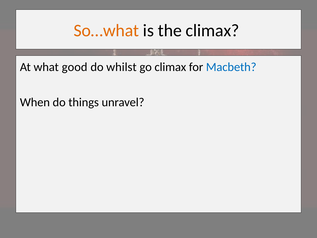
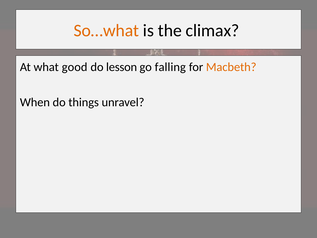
whilst: whilst -> lesson
go climax: climax -> falling
Macbeth colour: blue -> orange
